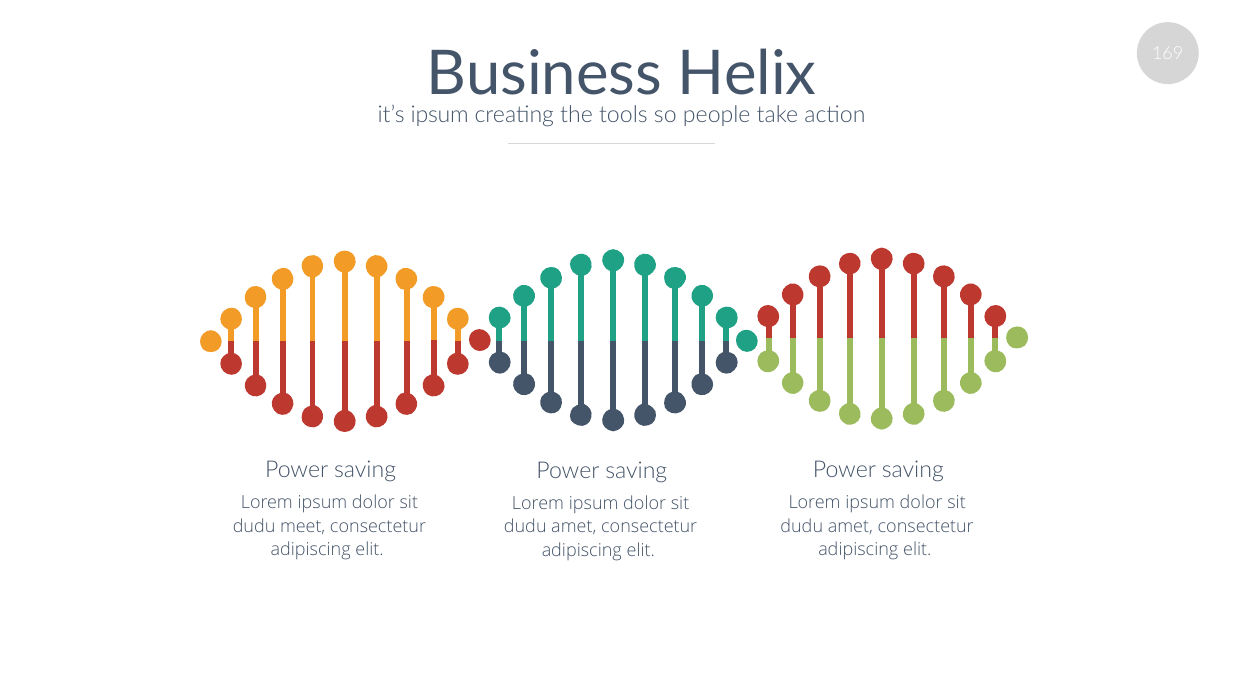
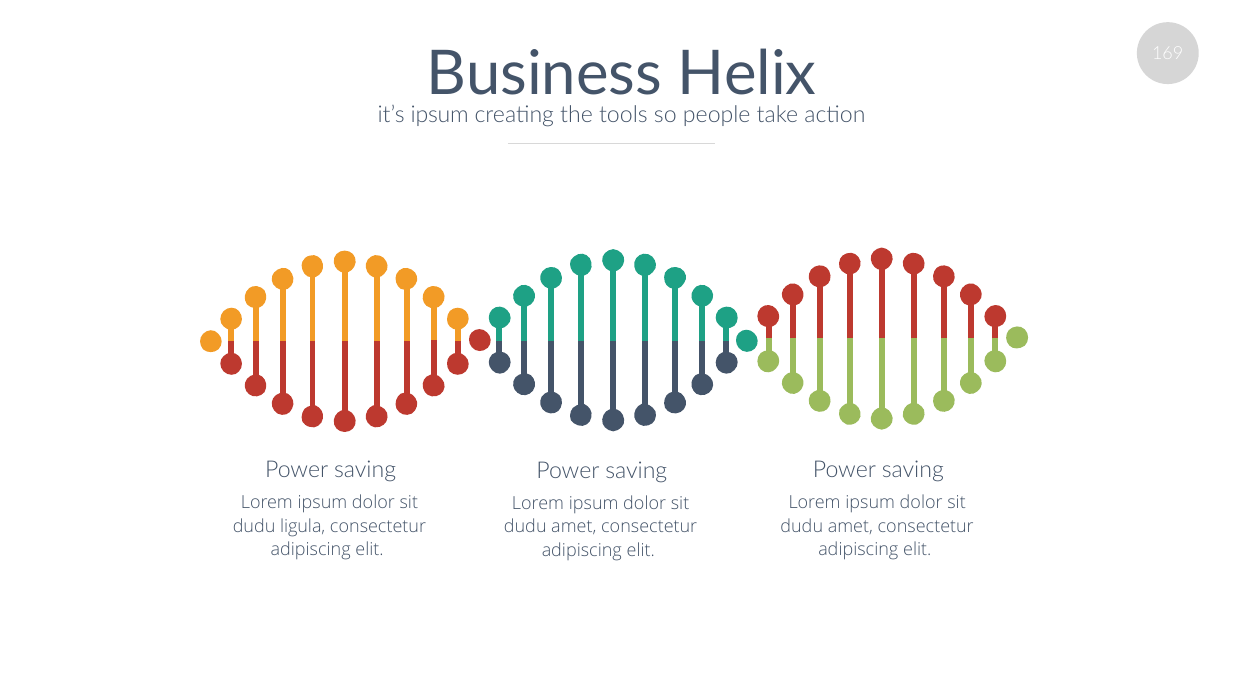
meet: meet -> ligula
